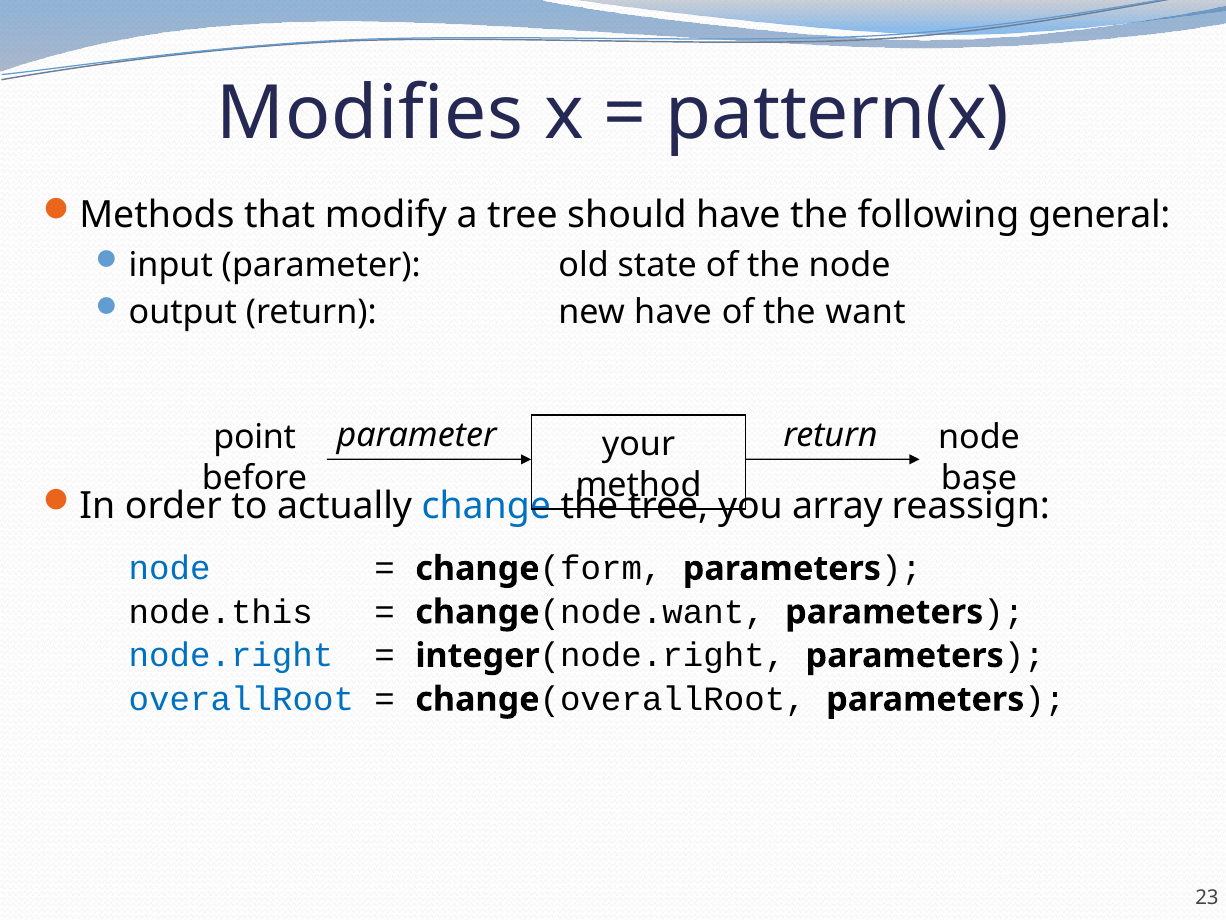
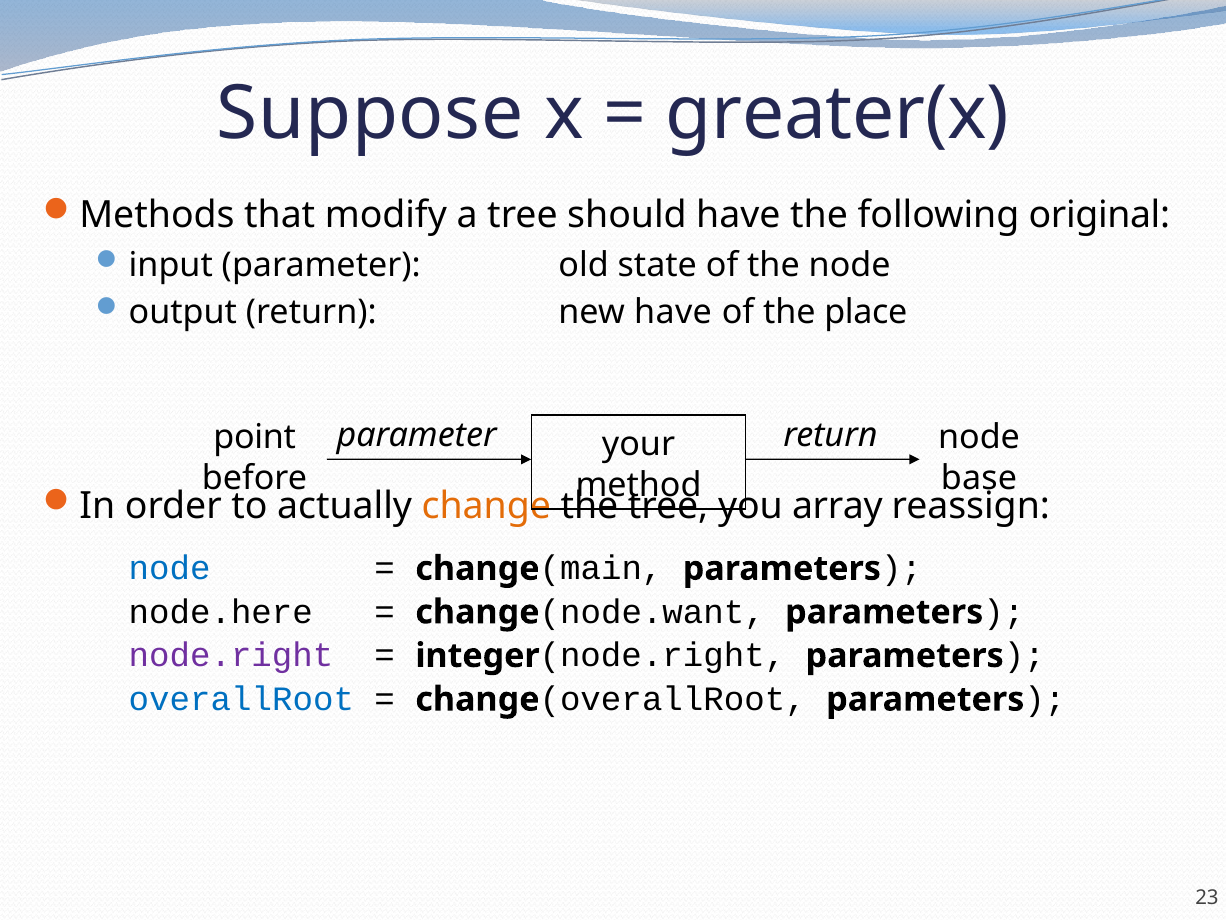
Modifies: Modifies -> Suppose
pattern(x: pattern(x -> greater(x
general: general -> original
want: want -> place
change at (486, 506) colour: blue -> orange
form: form -> main
node.this: node.this -> node.here
node.right at (231, 655) colour: blue -> purple
